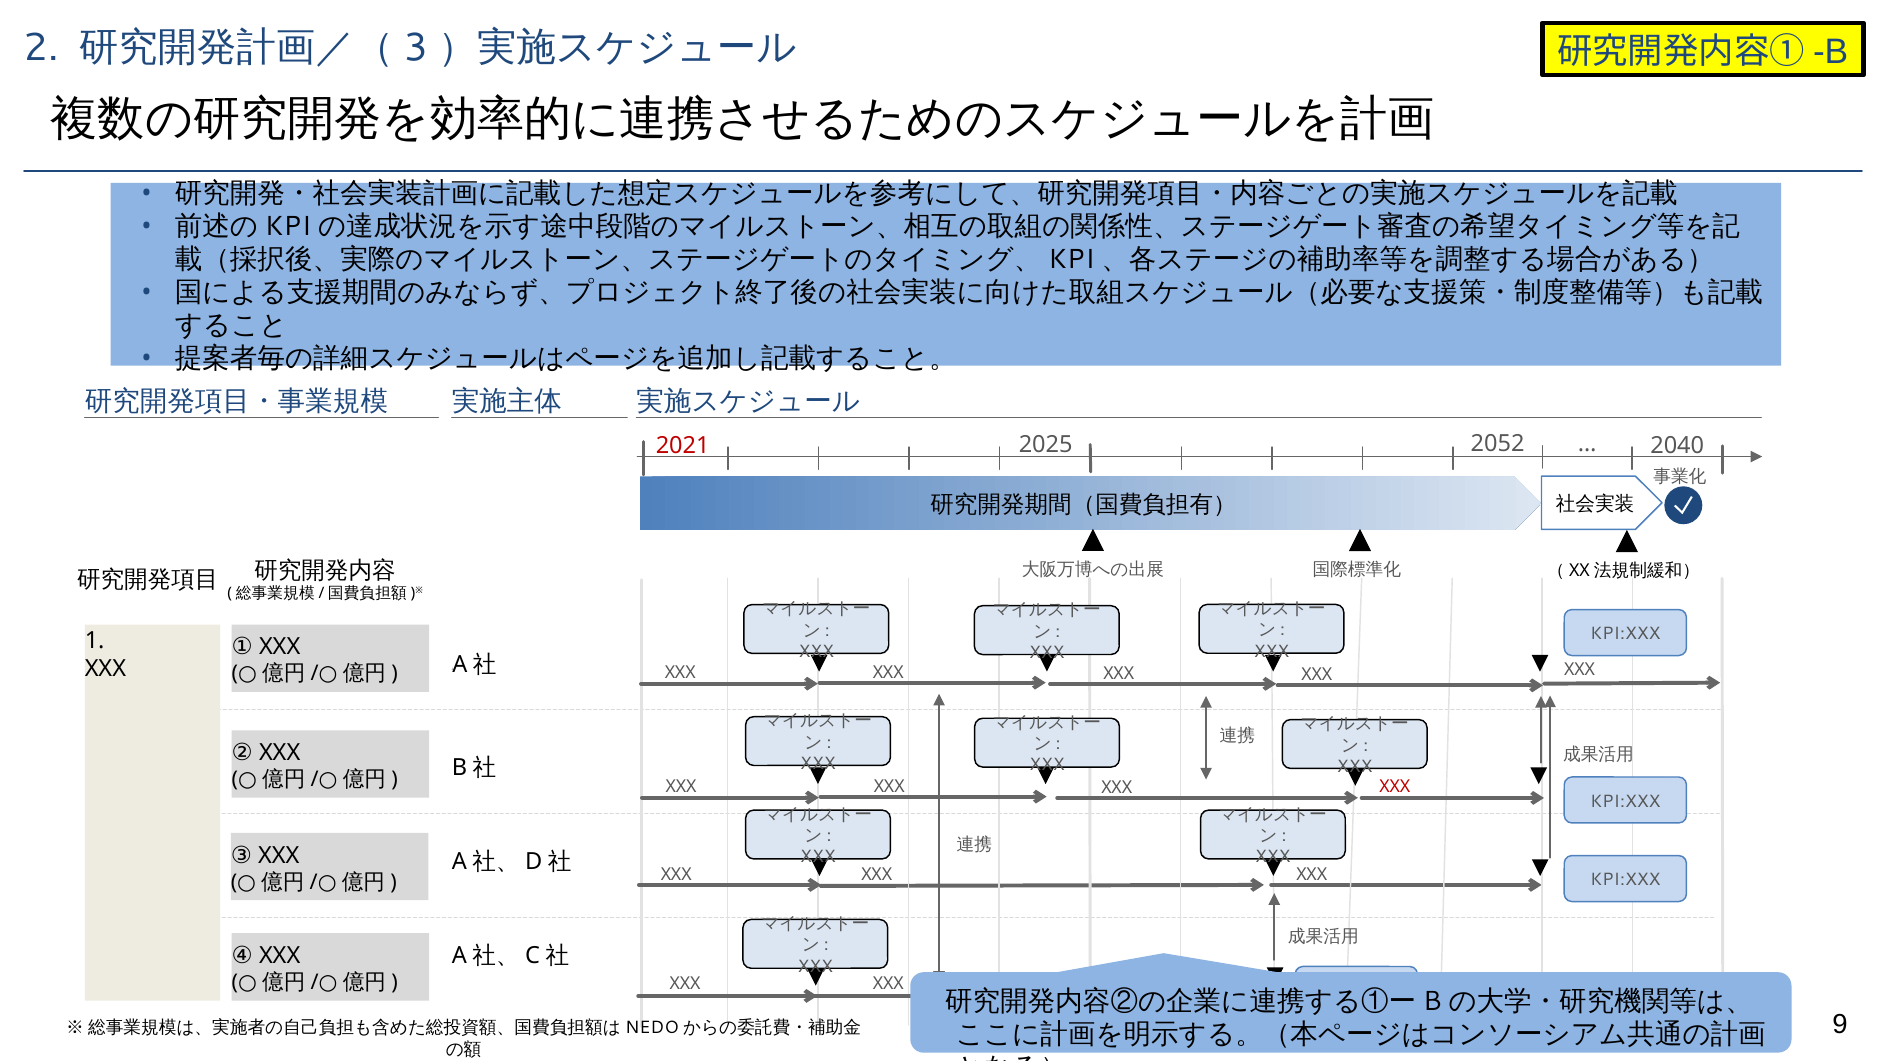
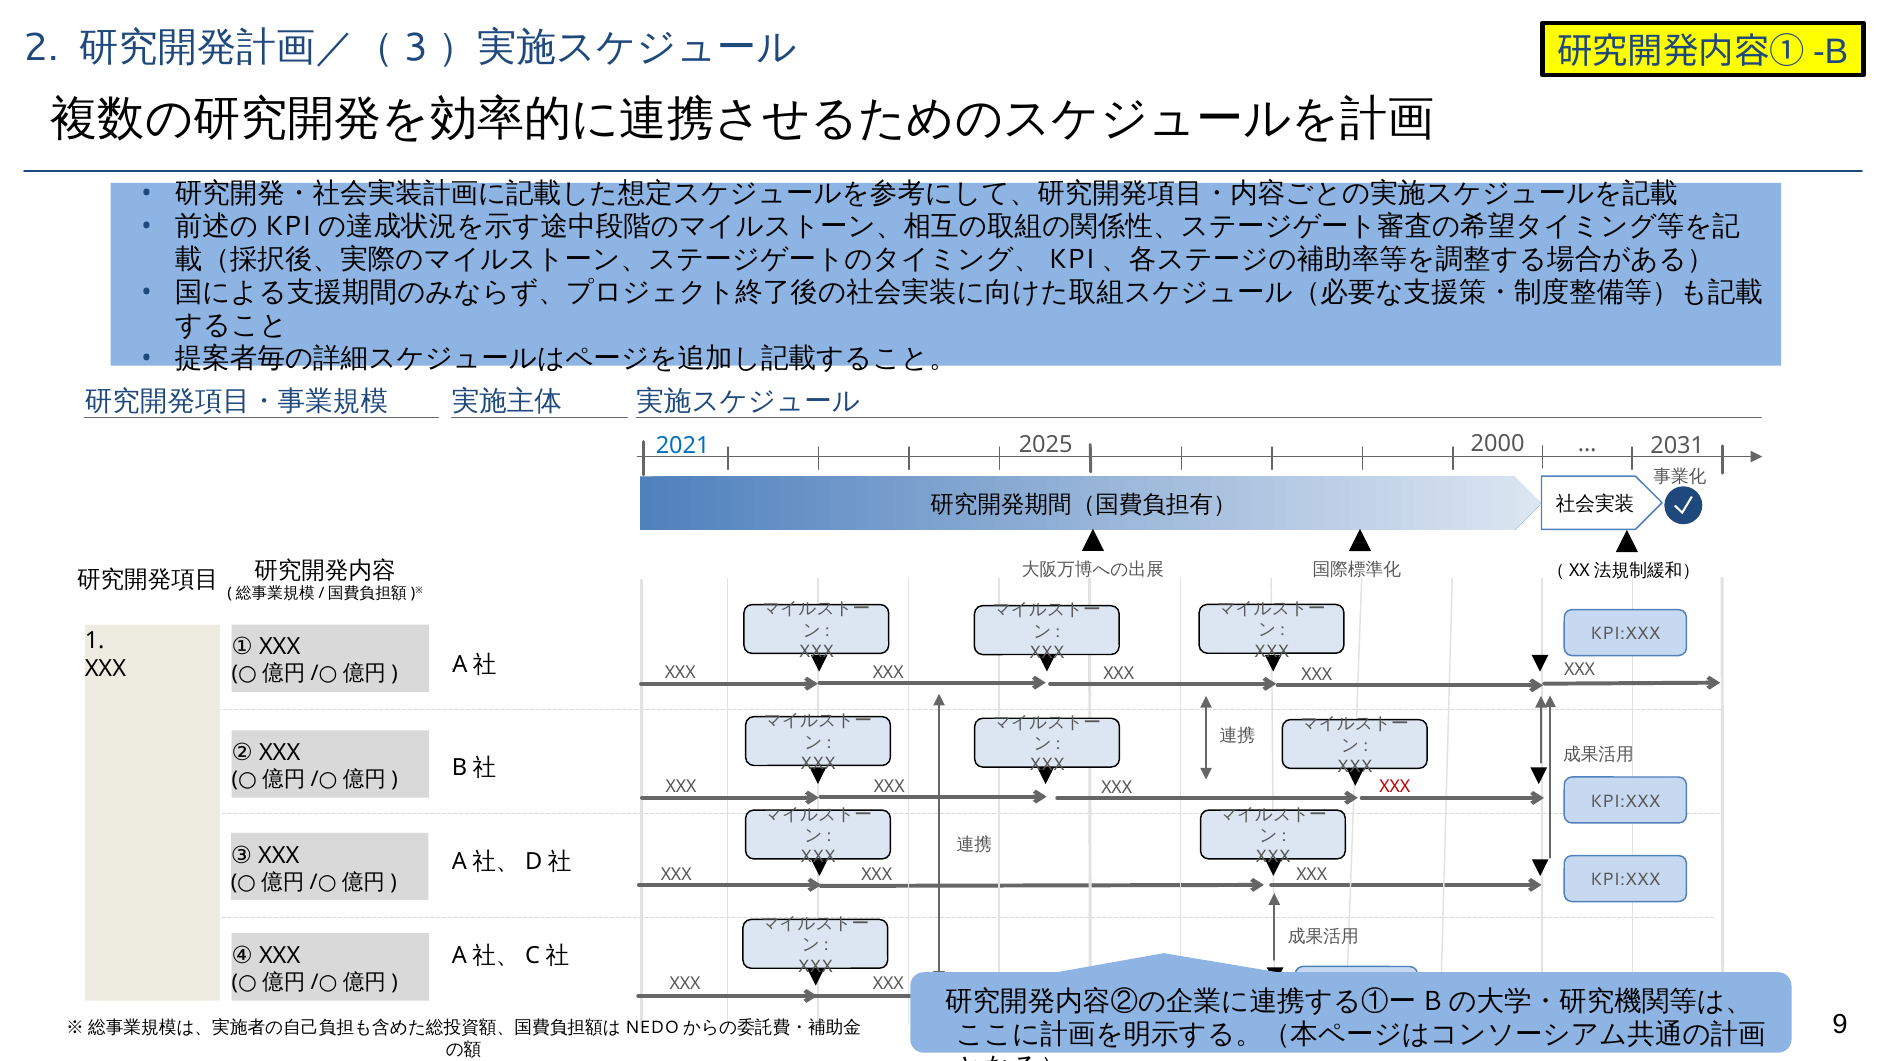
2021 colour: red -> blue
2052: 2052 -> 2000
2040: 2040 -> 2031
